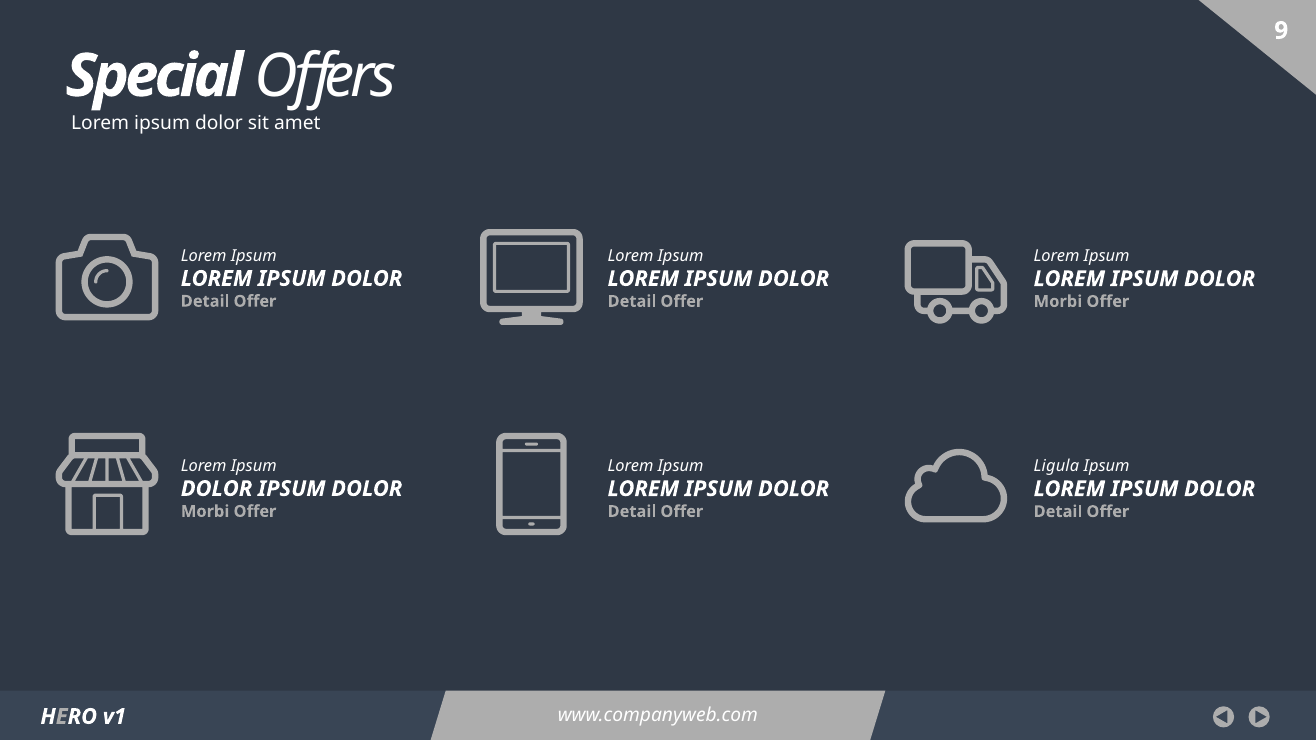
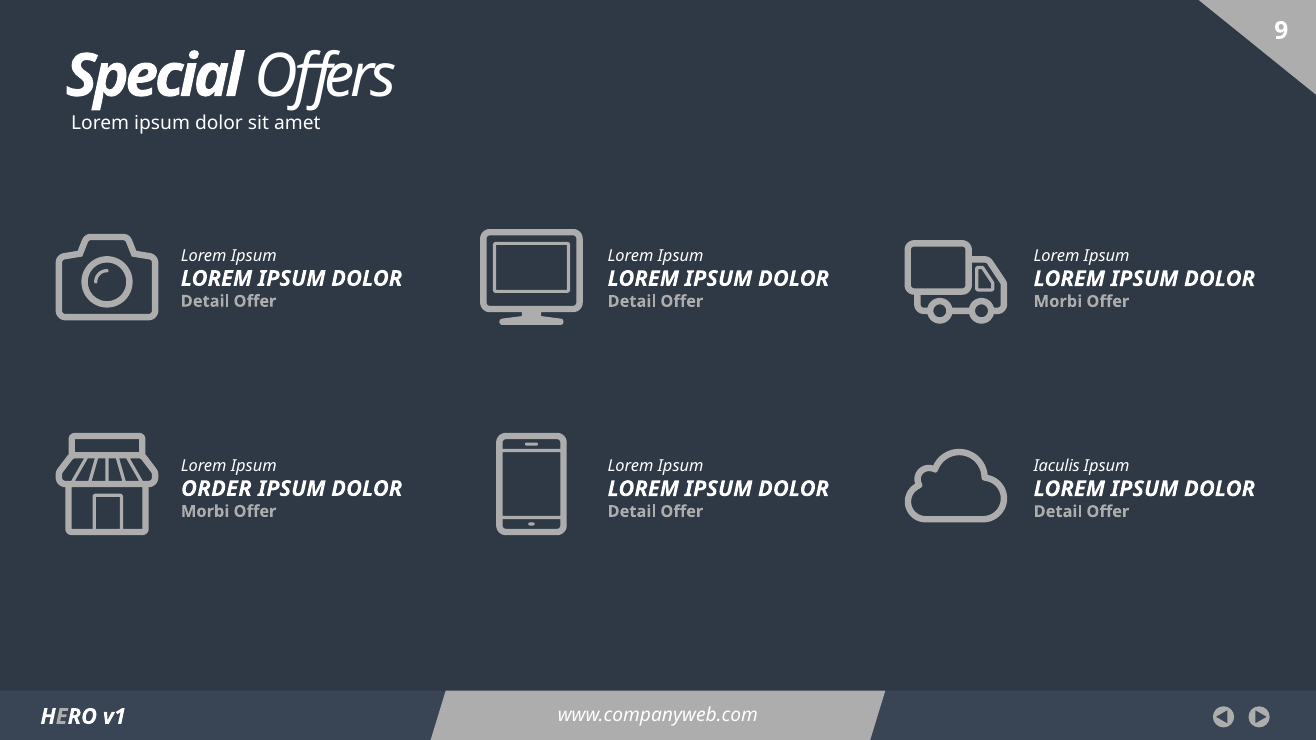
Ligula: Ligula -> Iaculis
DOLOR at (217, 489): DOLOR -> ORDER
